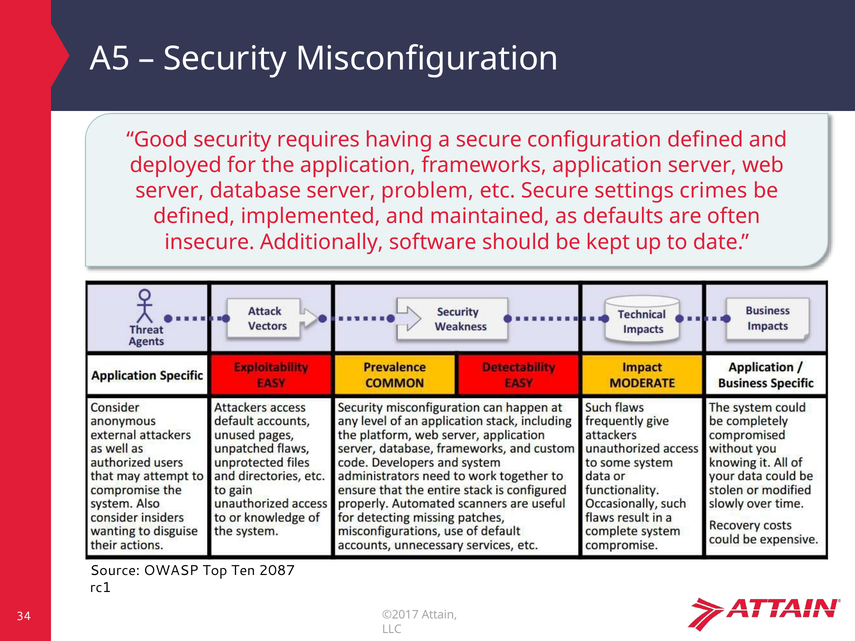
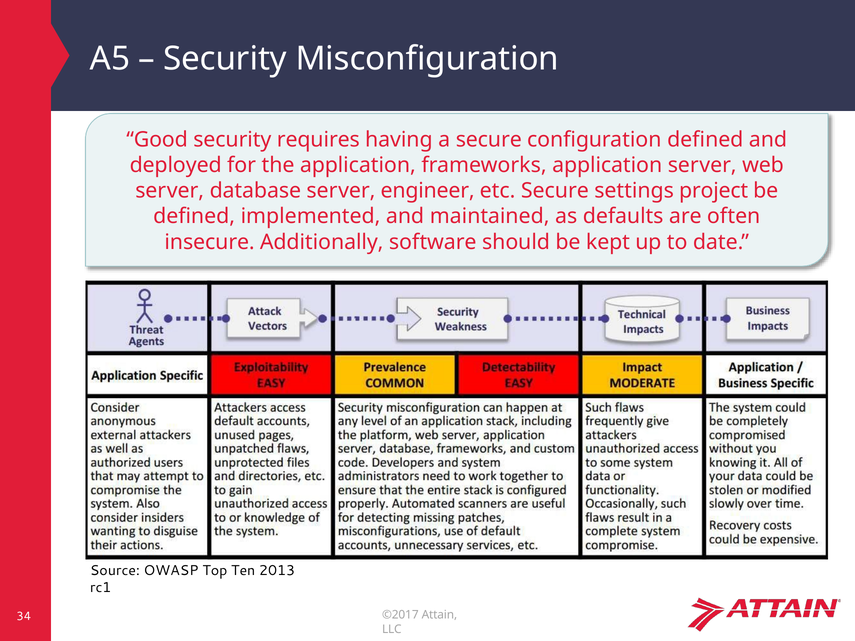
problem: problem -> engineer
crimes: crimes -> project
2087: 2087 -> 2013
